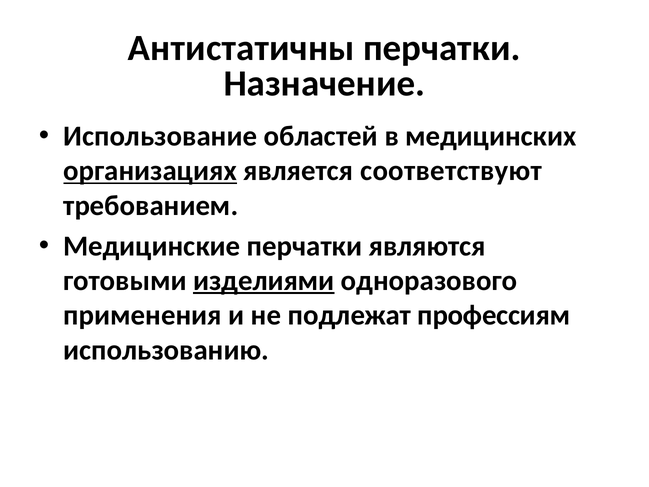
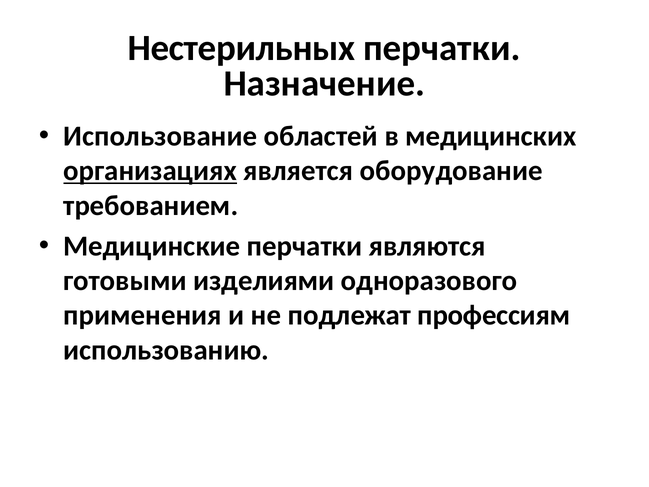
Антистатичны: Антистатичны -> Нестерильных
соответствуют: соответствуют -> оборудование
изделиями underline: present -> none
